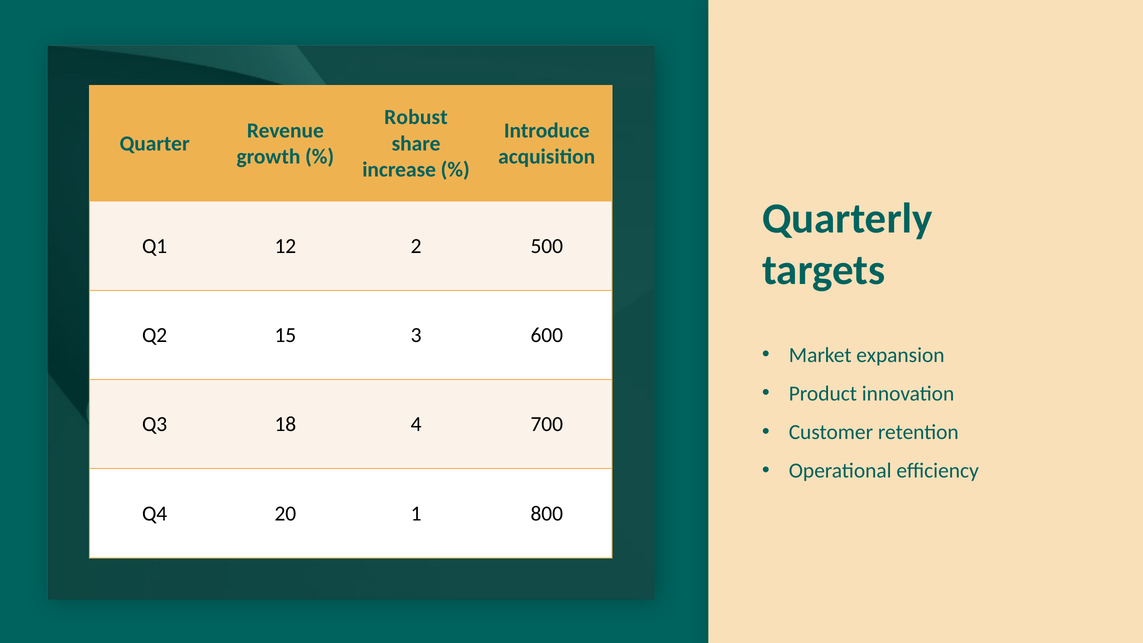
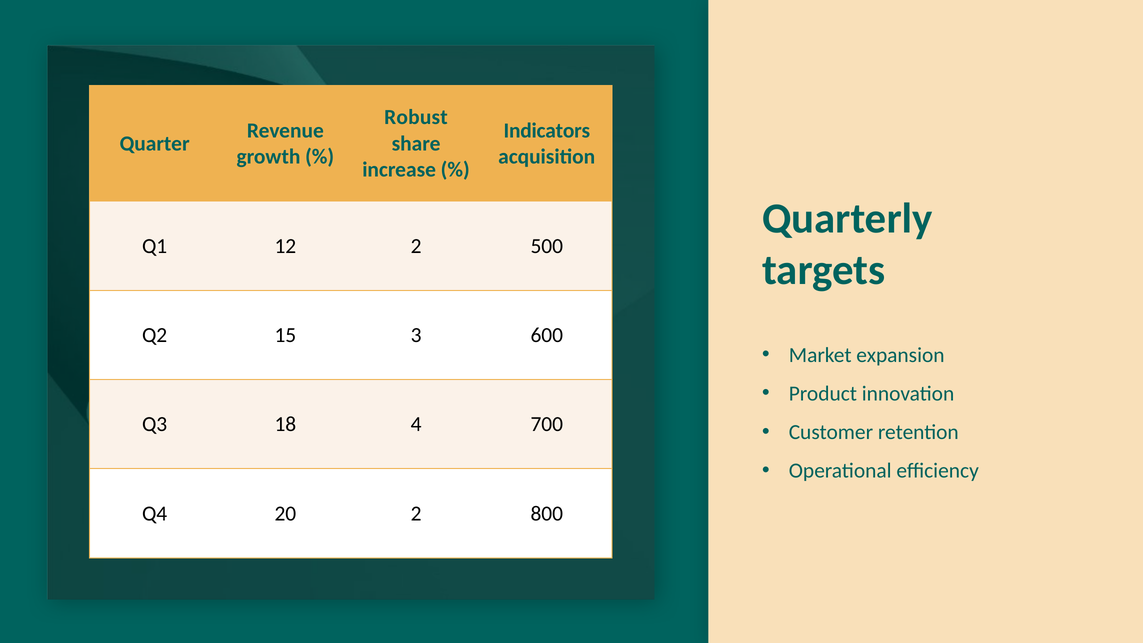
Introduce: Introduce -> Indicators
20 1: 1 -> 2
